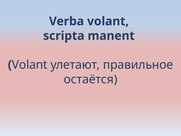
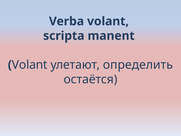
правильное: правильное -> определить
